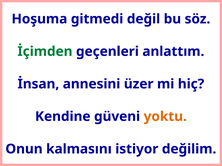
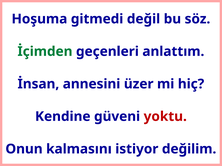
yoktu colour: orange -> red
